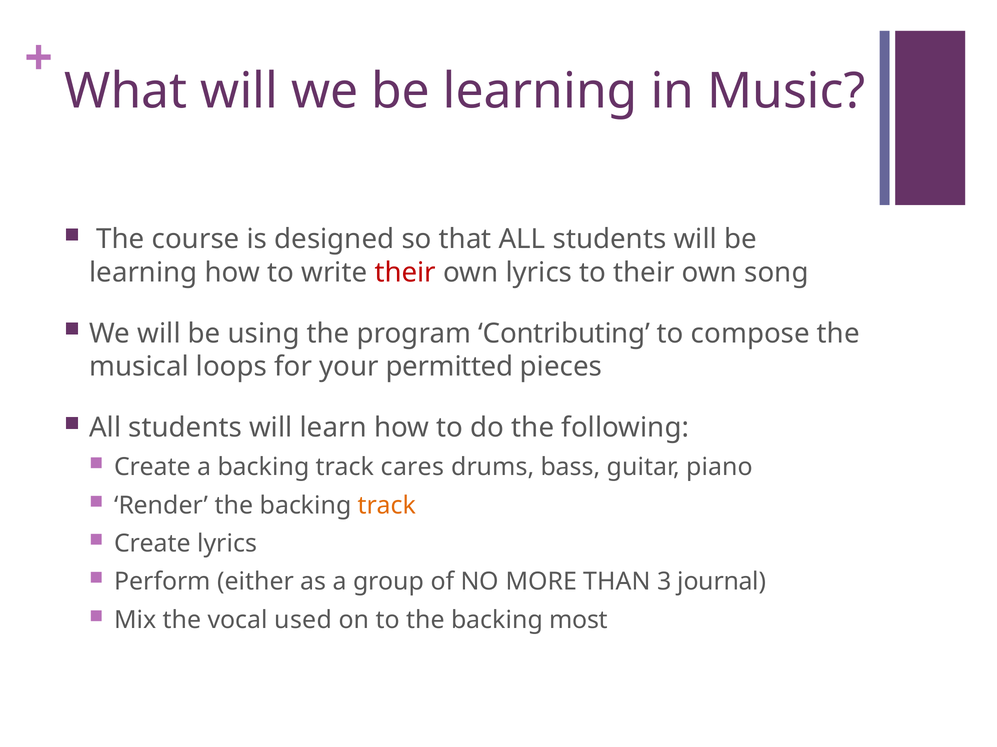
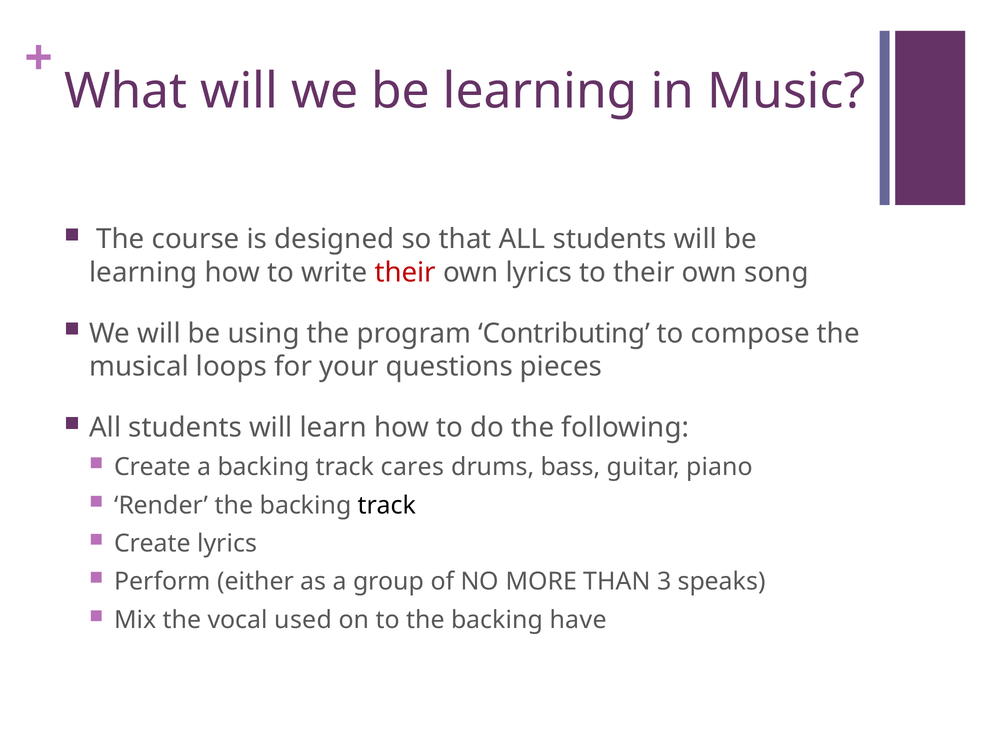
permitted: permitted -> questions
track at (387, 506) colour: orange -> black
journal: journal -> speaks
most: most -> have
